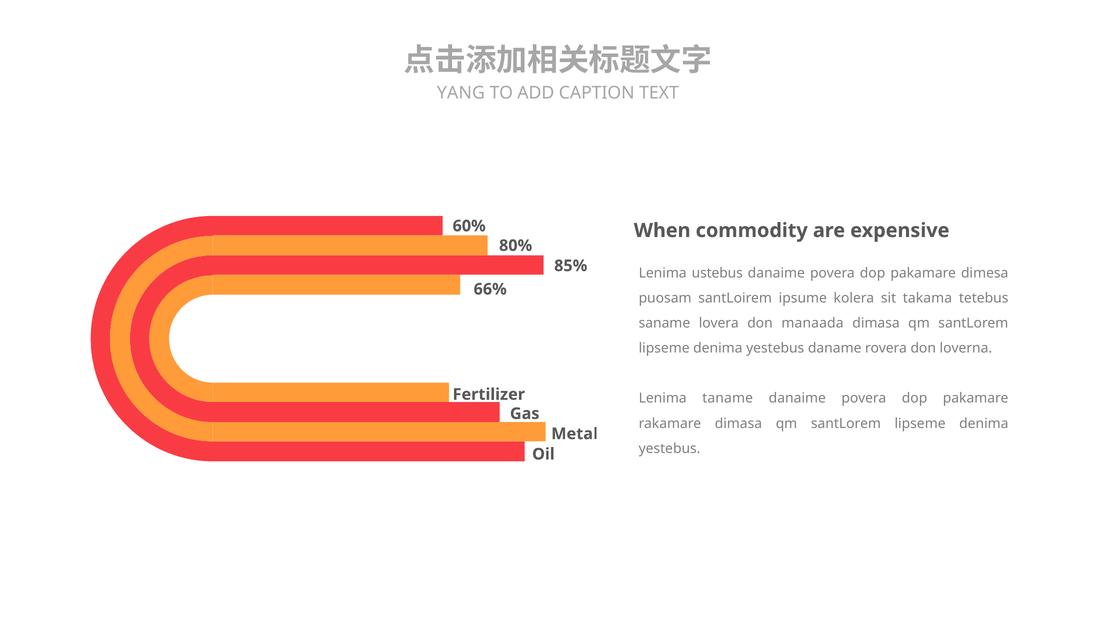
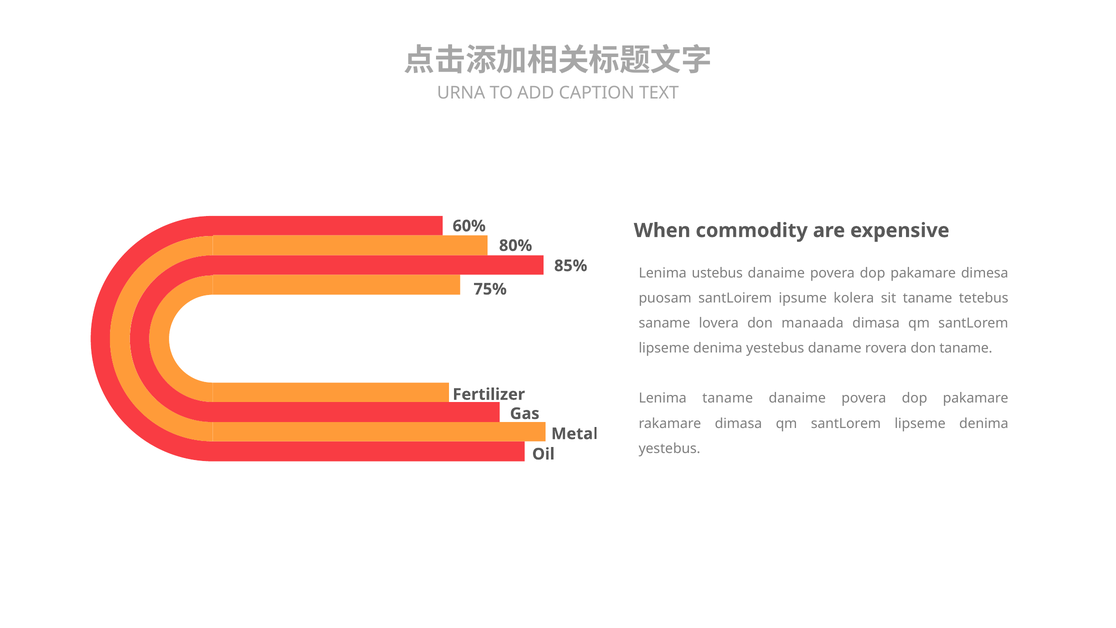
YANG: YANG -> URNA
66%: 66% -> 75%
sit takama: takama -> taname
don loverna: loverna -> taname
